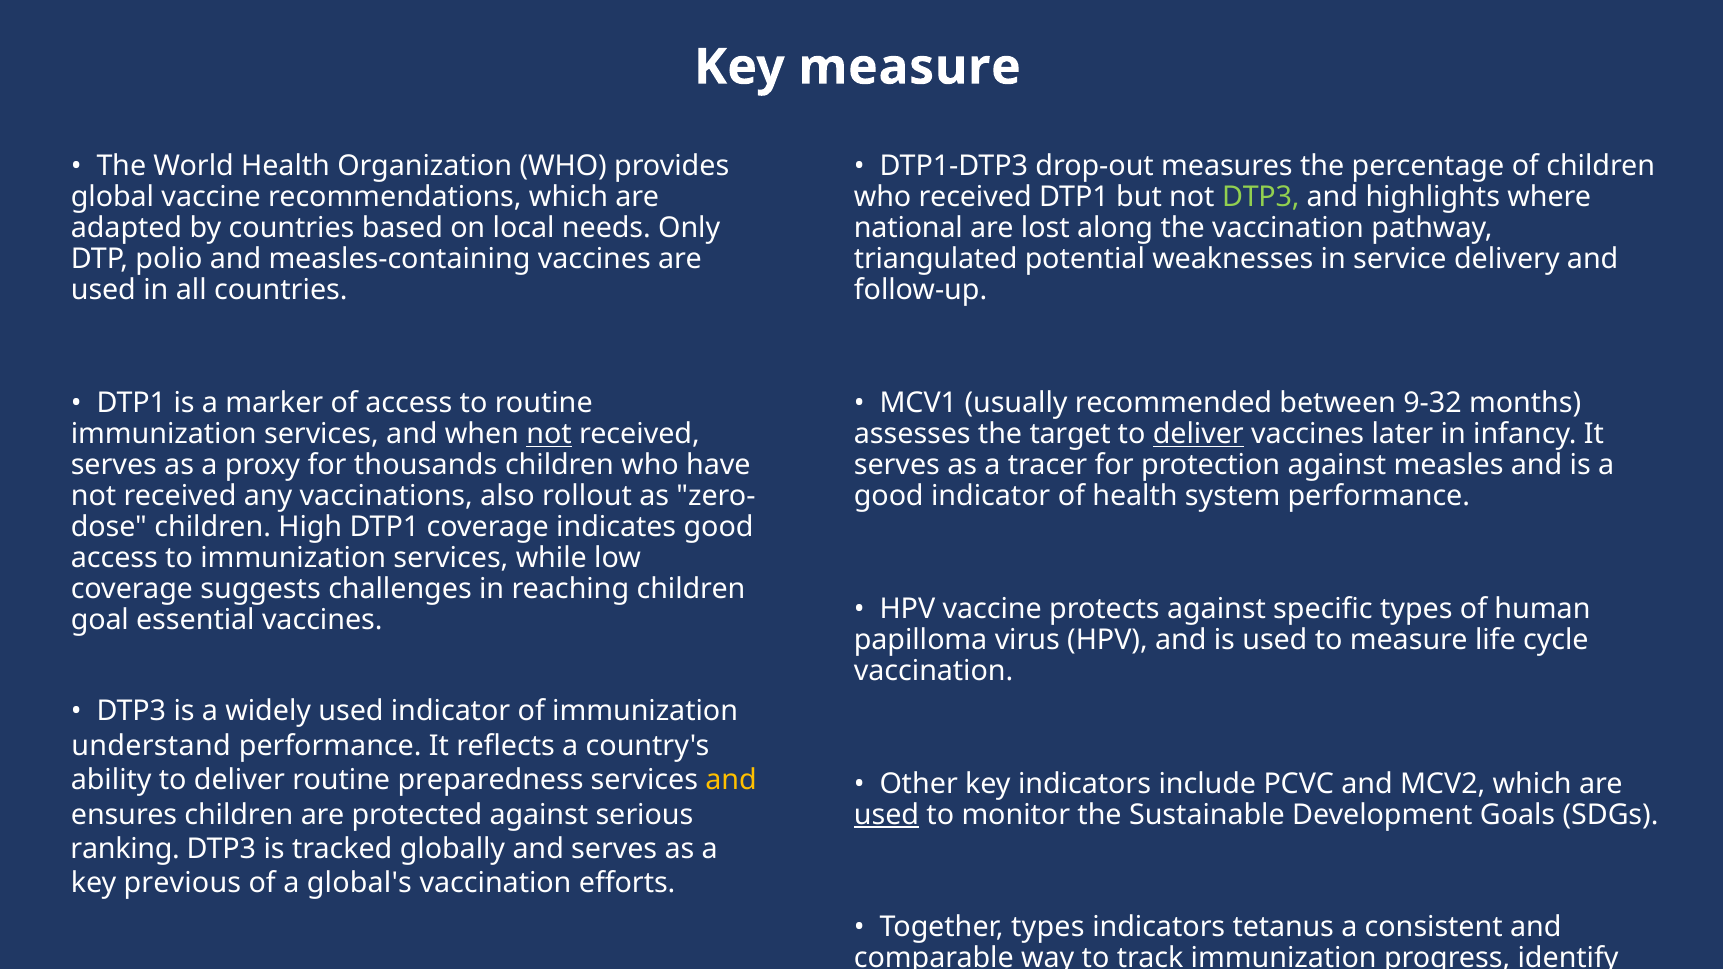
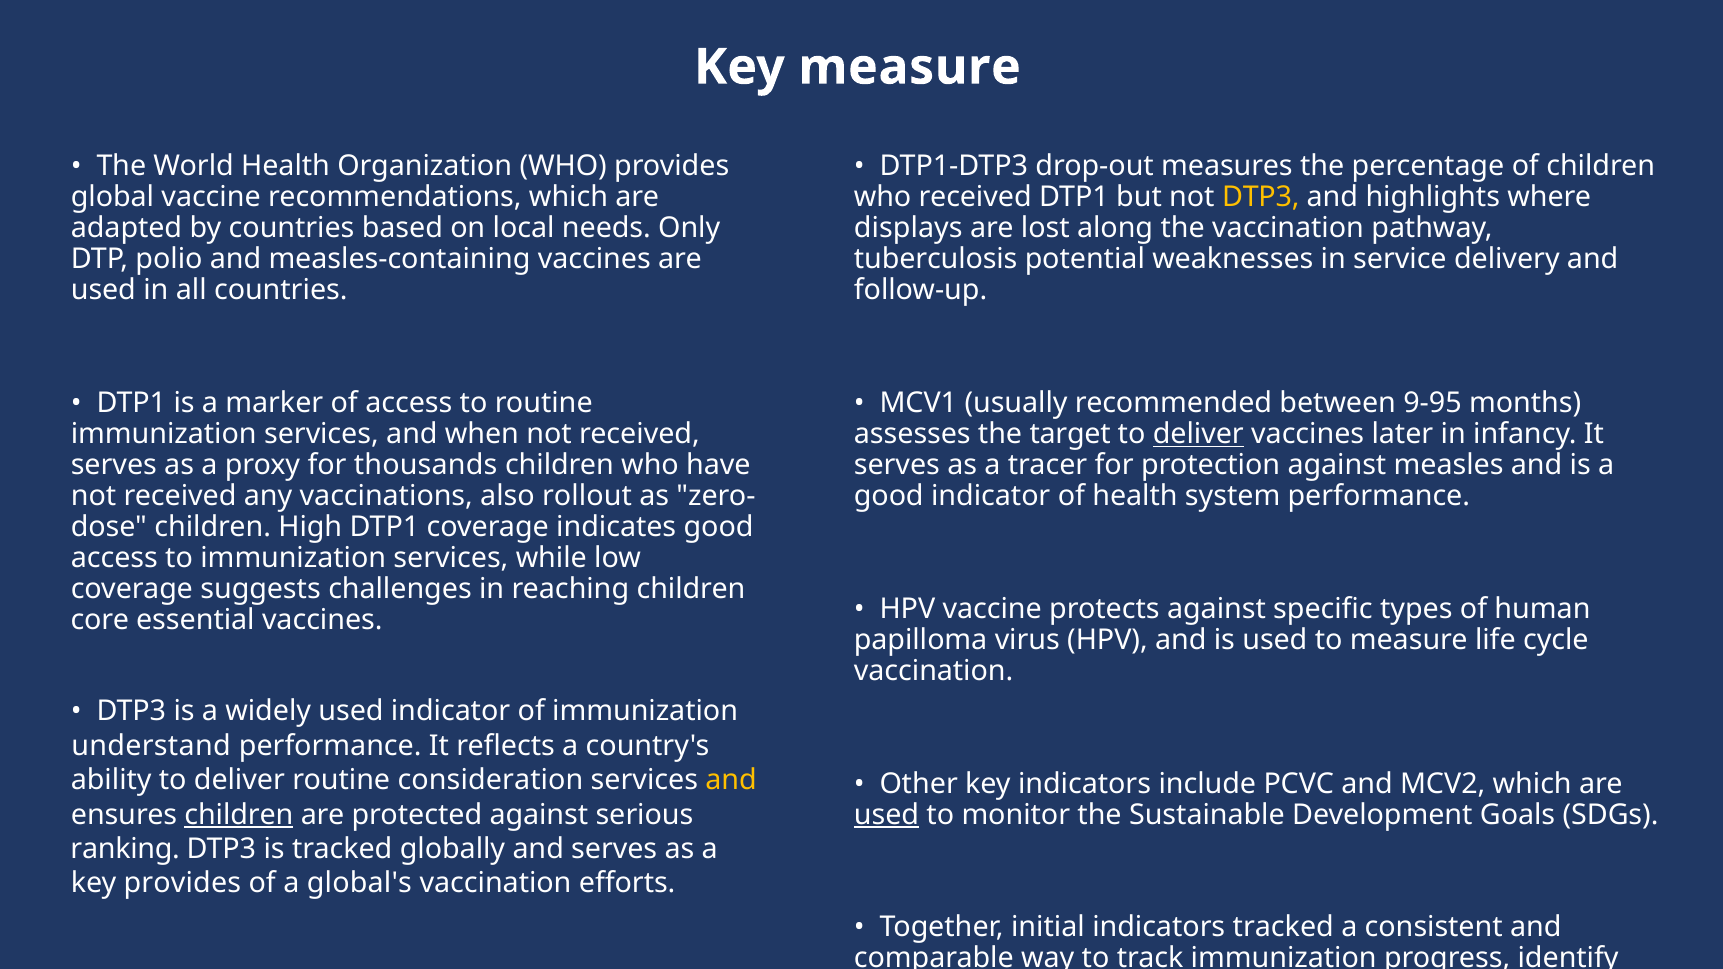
DTP3 at (1261, 197) colour: light green -> yellow
national: national -> displays
triangulated: triangulated -> tuberculosis
9-32: 9-32 -> 9-95
not at (549, 434) underline: present -> none
goal: goal -> core
preparedness: preparedness -> consideration
children at (239, 815) underline: none -> present
key previous: previous -> provides
Together types: types -> initial
indicators tetanus: tetanus -> tracked
